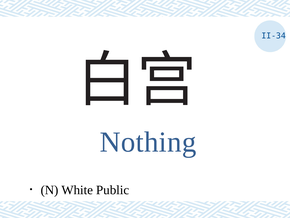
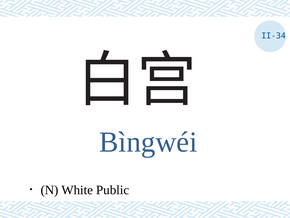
Nothing: Nothing -> Bìngwéi
